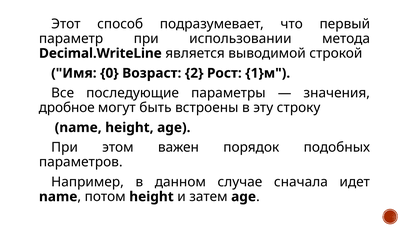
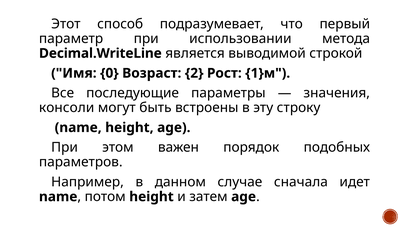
дробное: дробное -> консоли
